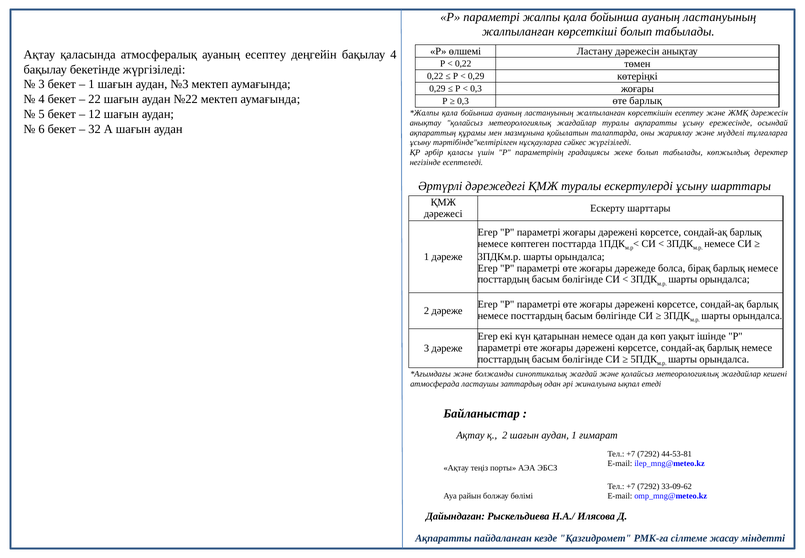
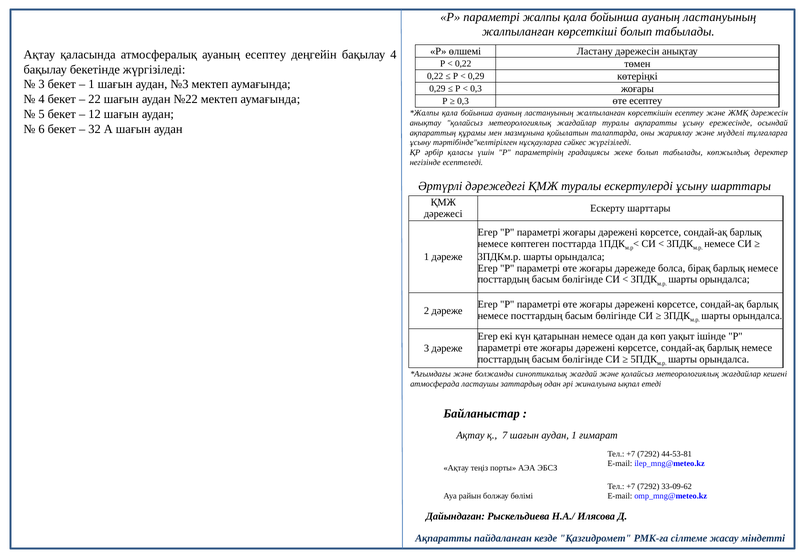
өте барлық: барлық -> есептеу
қ 2: 2 -> 7
